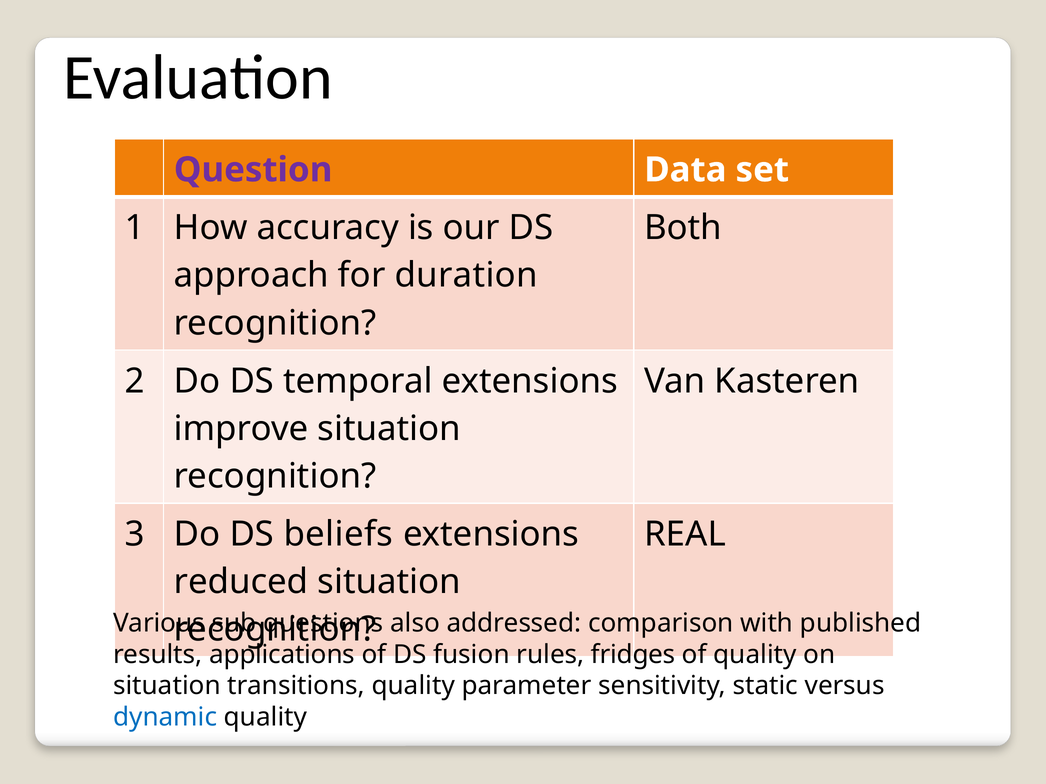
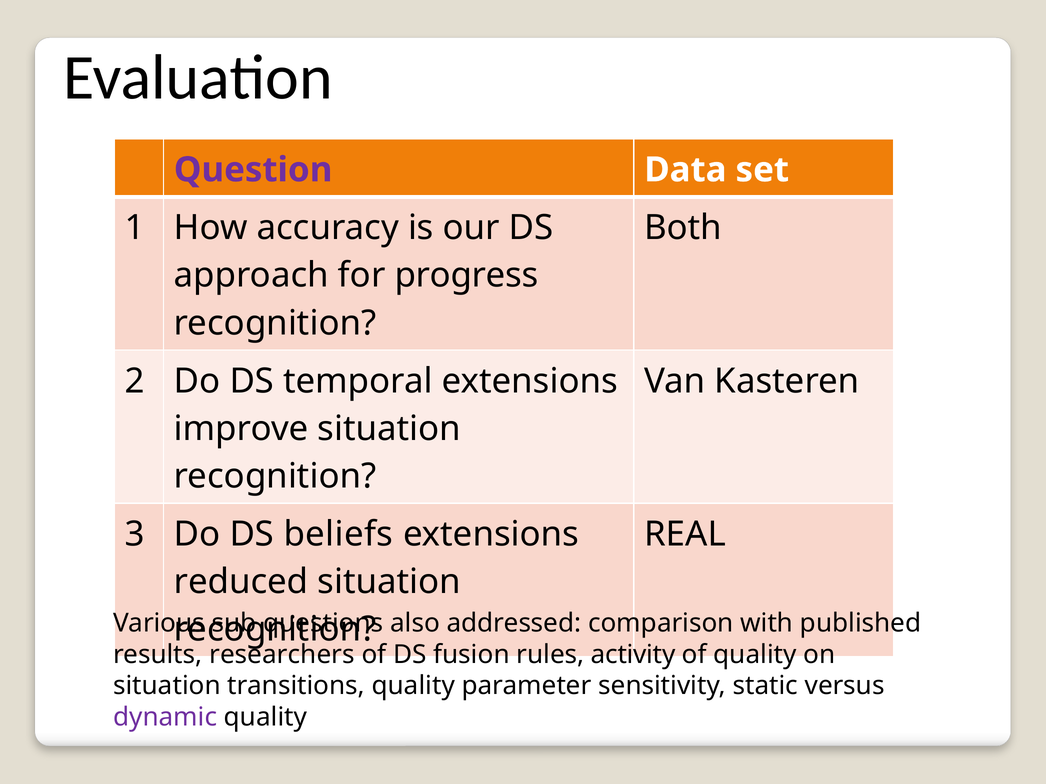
duration: duration -> progress
applications: applications -> researchers
fridges: fridges -> activity
dynamic colour: blue -> purple
